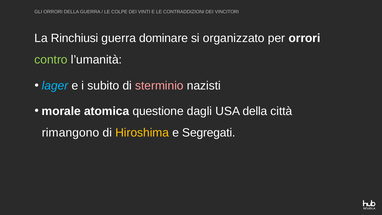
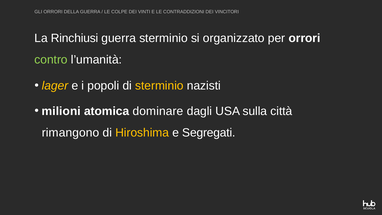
guerra dominare: dominare -> sterminio
lager colour: light blue -> yellow
subito: subito -> popoli
sterminio at (159, 86) colour: pink -> yellow
morale: morale -> milioni
questione: questione -> dominare
USA della: della -> sulla
